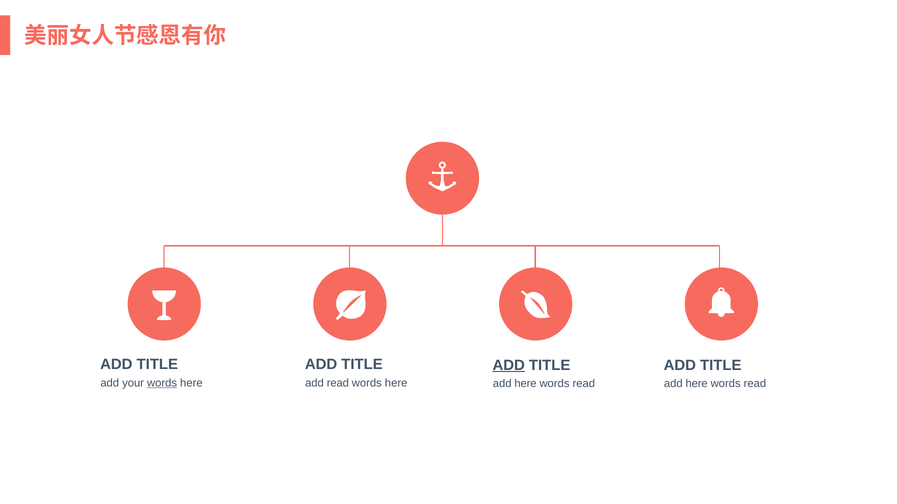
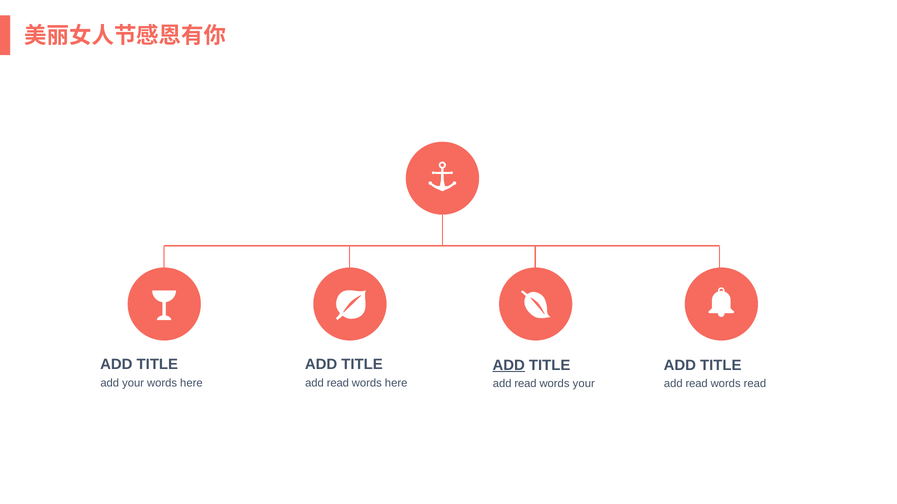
words at (162, 383) underline: present -> none
here at (526, 384): here -> read
read at (584, 384): read -> your
here at (697, 384): here -> read
